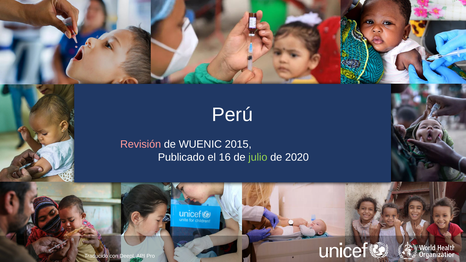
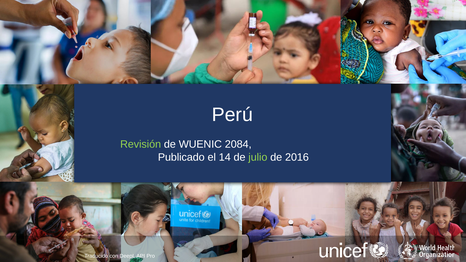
Revisión colour: pink -> light green
2015: 2015 -> 2084
16: 16 -> 14
2020: 2020 -> 2016
